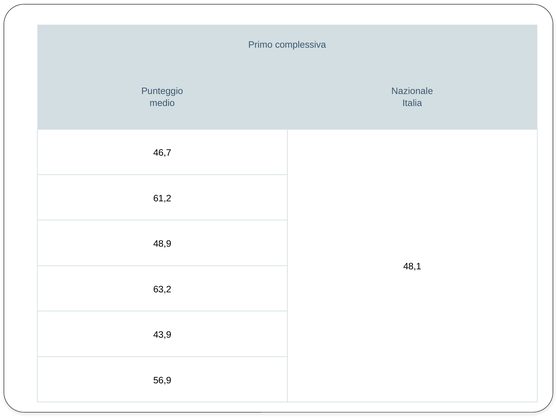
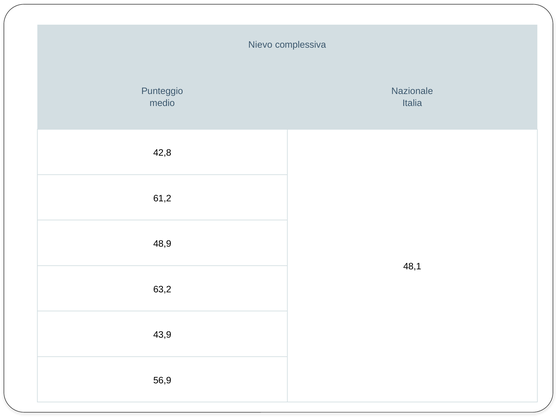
Primo: Primo -> Nievo
46,7: 46,7 -> 42,8
